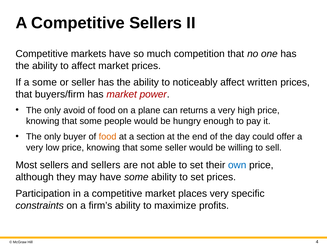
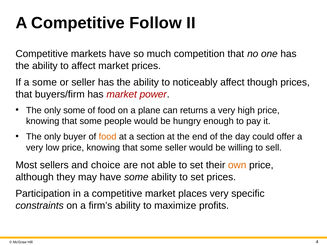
Competitive Sellers: Sellers -> Follow
written: written -> though
only avoid: avoid -> some
and sellers: sellers -> choice
own colour: blue -> orange
